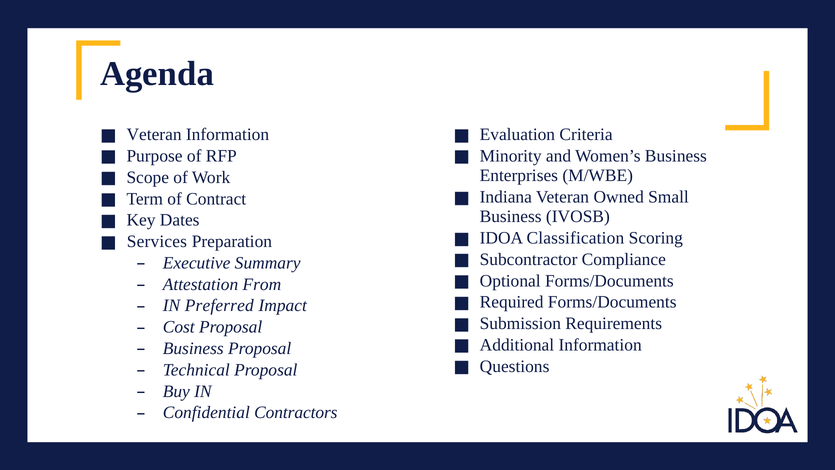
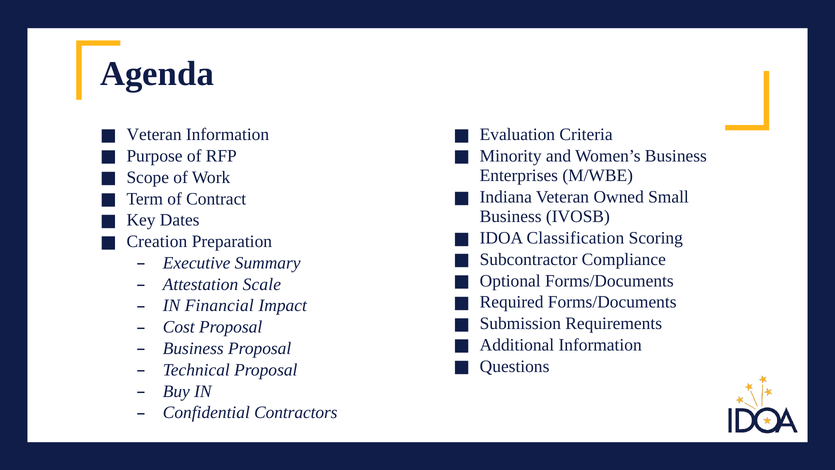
Services: Services -> Creation
From: From -> Scale
Preferred: Preferred -> Financial
